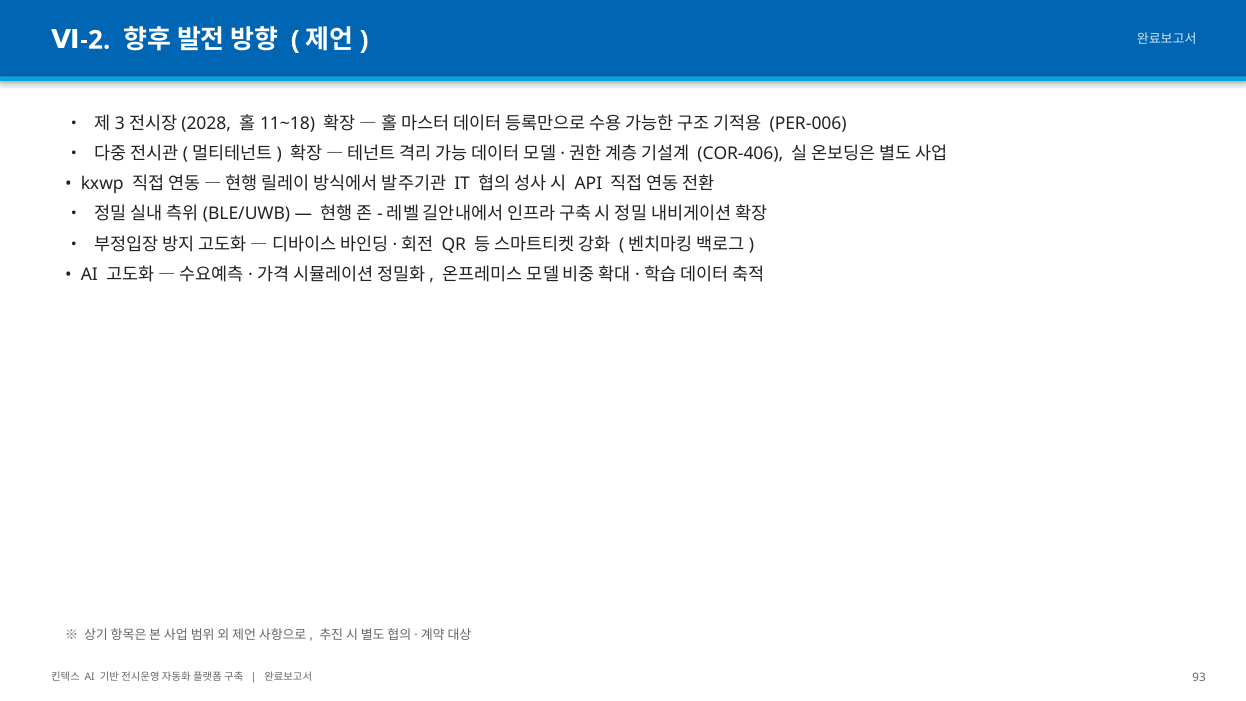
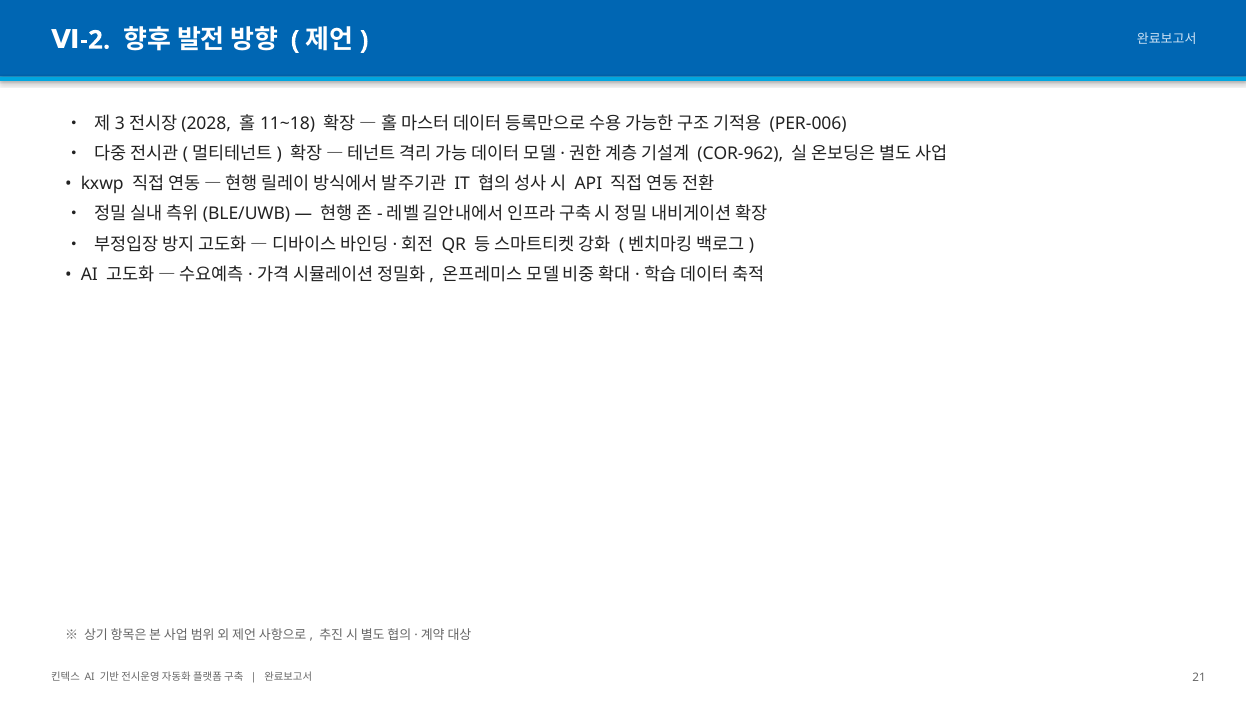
COR-406: COR-406 -> COR-962
93: 93 -> 21
